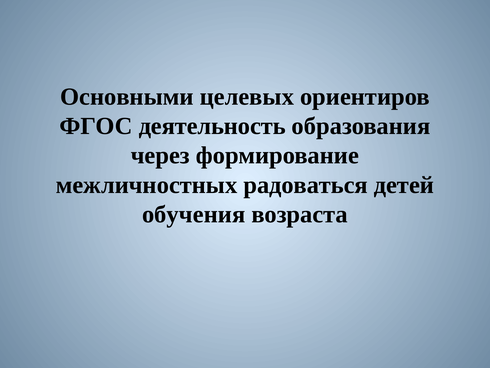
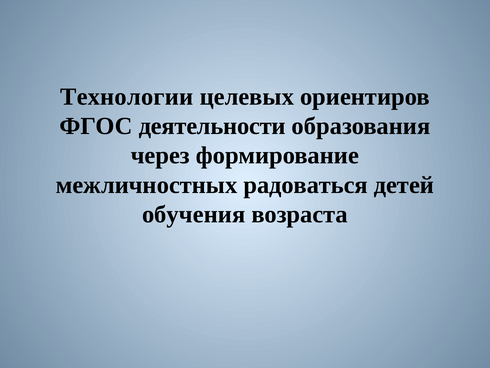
Основными: Основными -> Технологии
деятельность: деятельность -> деятельности
